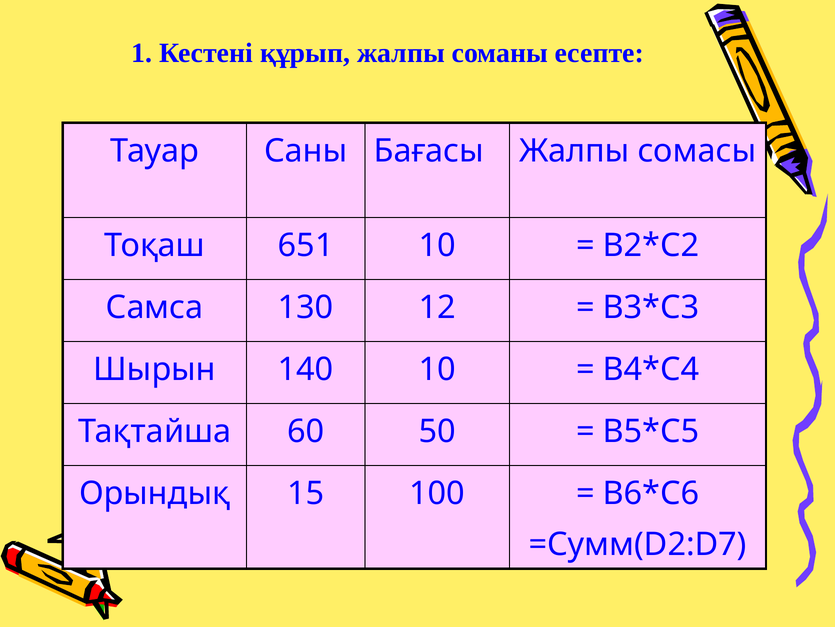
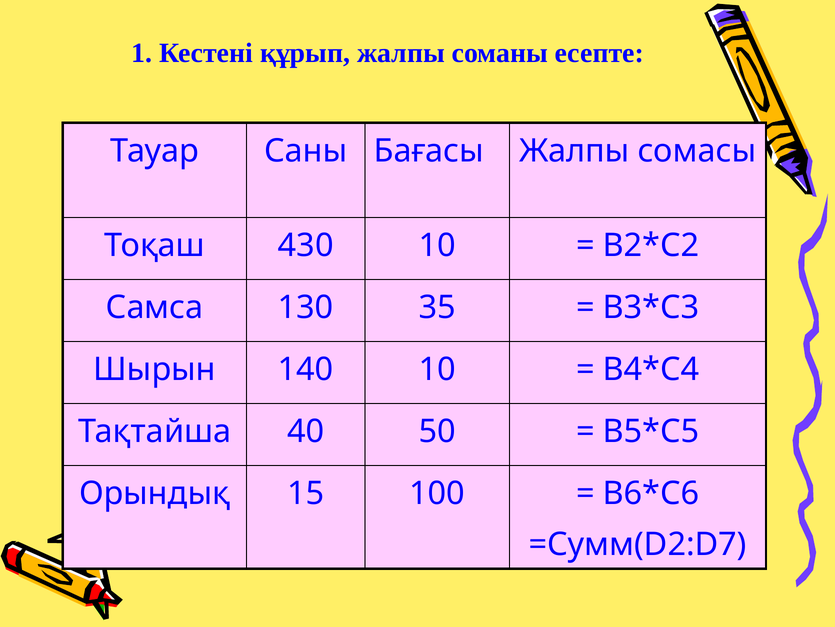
651: 651 -> 430
12: 12 -> 35
60: 60 -> 40
